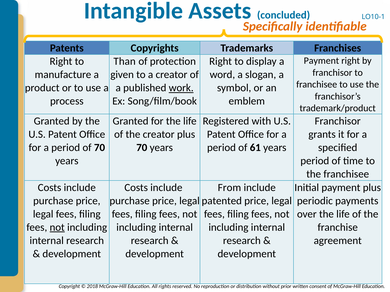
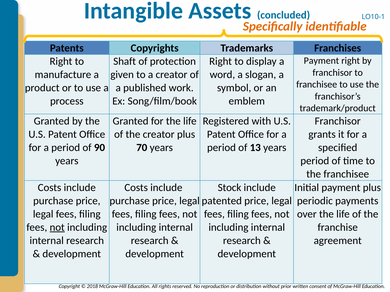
Than: Than -> Shaft
work underline: present -> none
of 70: 70 -> 90
61: 61 -> 13
From: From -> Stock
